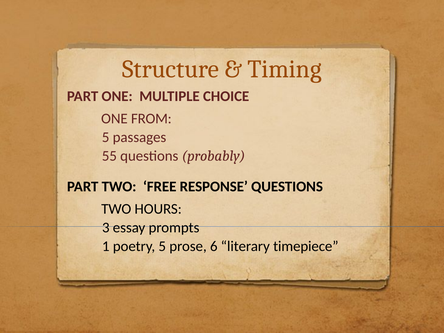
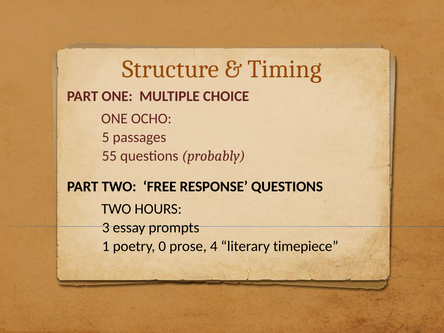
FROM: FROM -> OCHO
poetry 5: 5 -> 0
6: 6 -> 4
